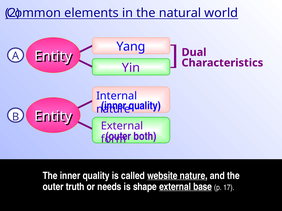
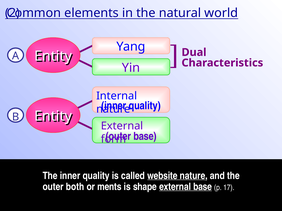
both at (145, 137): both -> base
truth: truth -> both
needs: needs -> ments
